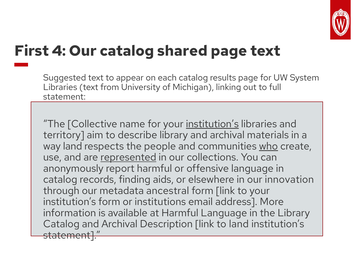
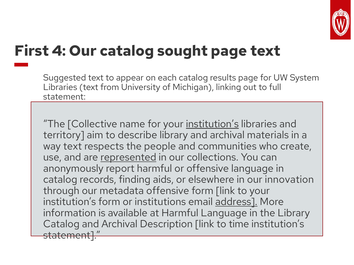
shared: shared -> sought
way land: land -> text
who underline: present -> none
metadata ancestral: ancestral -> offensive
address underline: none -> present
to land: land -> time
